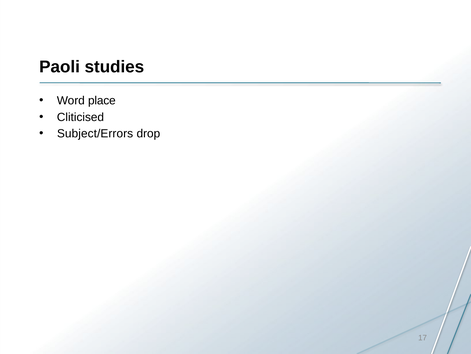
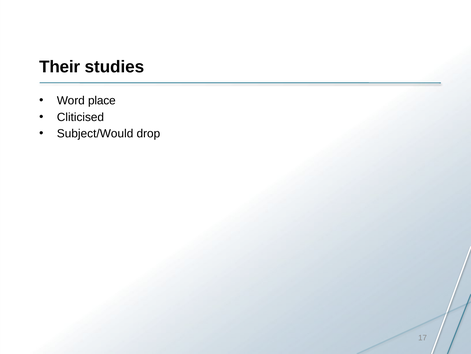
Paoli: Paoli -> Their
Subject/Errors: Subject/Errors -> Subject/Would
